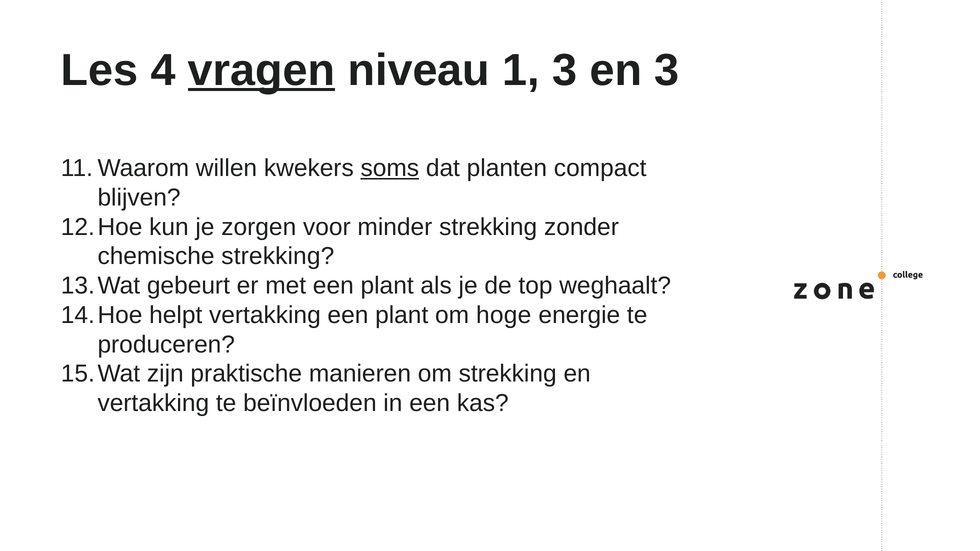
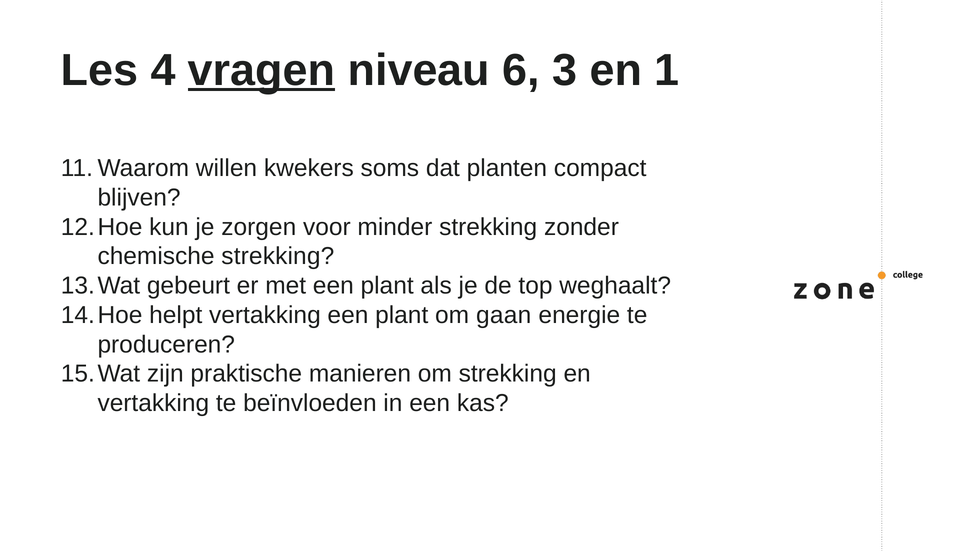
1: 1 -> 6
en 3: 3 -> 1
soms underline: present -> none
hoge: hoge -> gaan
